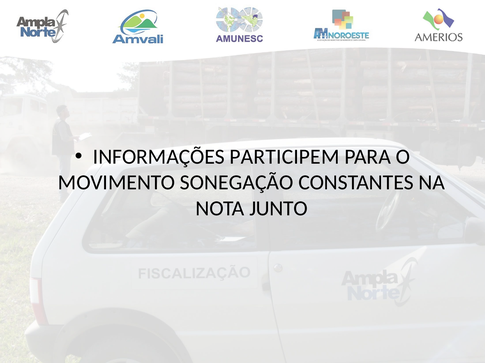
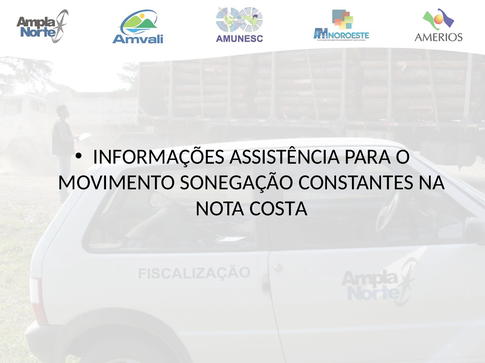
PARTICIPEM: PARTICIPEM -> ASSISTÊNCIA
JUNTO: JUNTO -> COSTA
